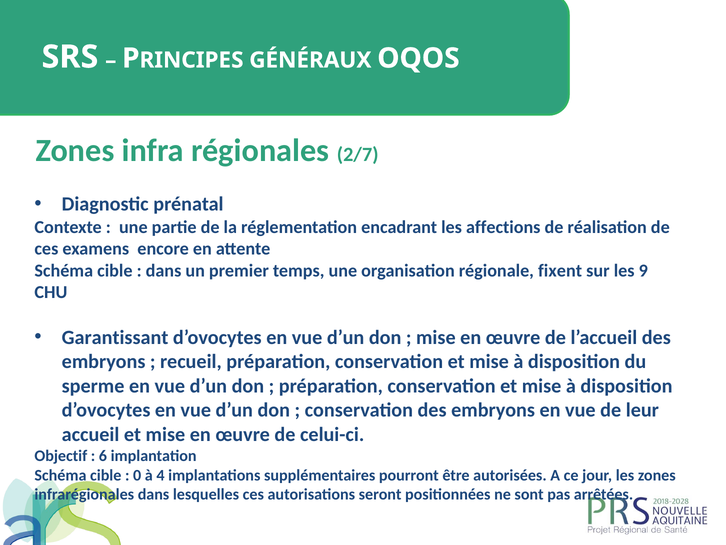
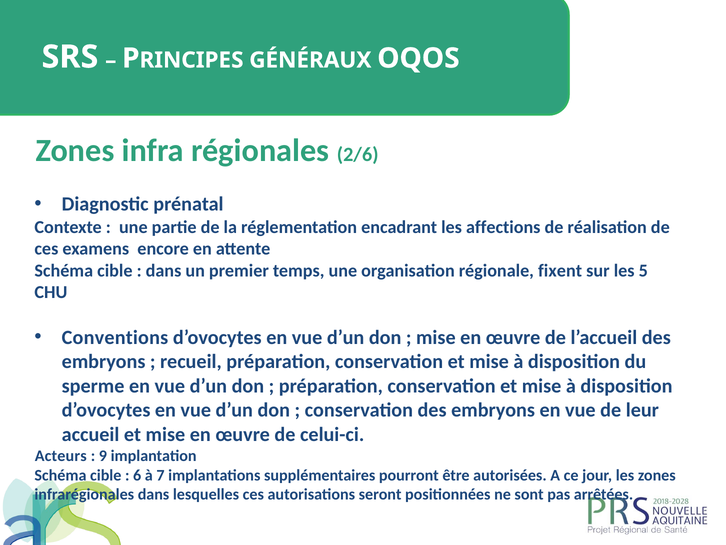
2/7: 2/7 -> 2/6
9: 9 -> 5
Garantissant: Garantissant -> Conventions
Objectif: Objectif -> Acteurs
6: 6 -> 9
0: 0 -> 6
4: 4 -> 7
